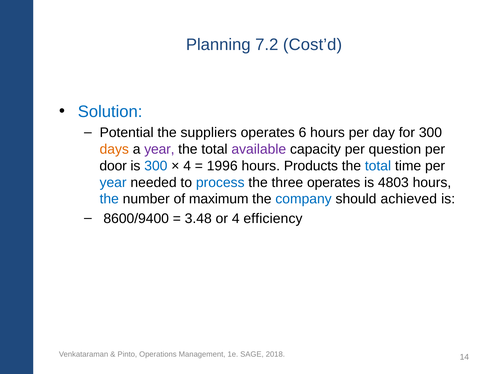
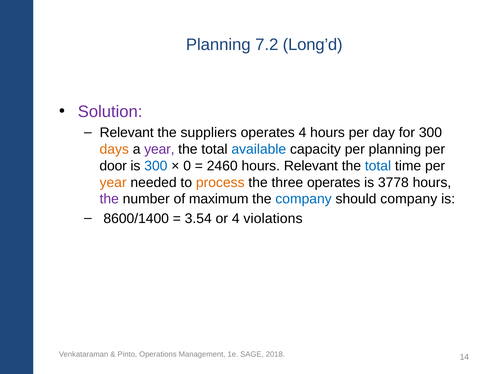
Cost’d: Cost’d -> Long’d
Solution colour: blue -> purple
Potential at (127, 133): Potential -> Relevant
operates 6: 6 -> 4
available colour: purple -> blue
per question: question -> planning
4 at (187, 166): 4 -> 0
1996: 1996 -> 2460
hours Products: Products -> Relevant
year at (113, 183) colour: blue -> orange
process colour: blue -> orange
4803: 4803 -> 3778
the at (109, 199) colour: blue -> purple
should achieved: achieved -> company
8600/9400: 8600/9400 -> 8600/1400
3.48: 3.48 -> 3.54
efficiency: efficiency -> violations
